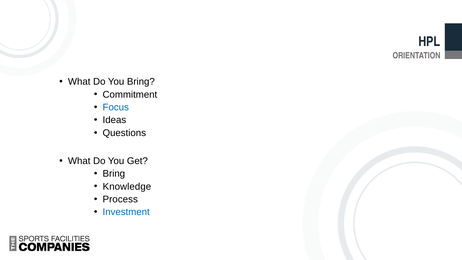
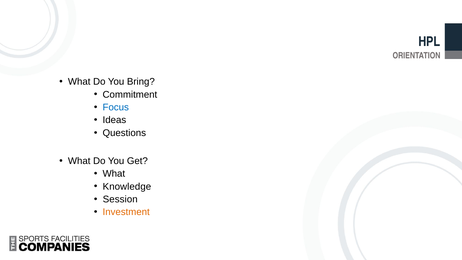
Bring at (114, 174): Bring -> What
Process: Process -> Session
Investment colour: blue -> orange
